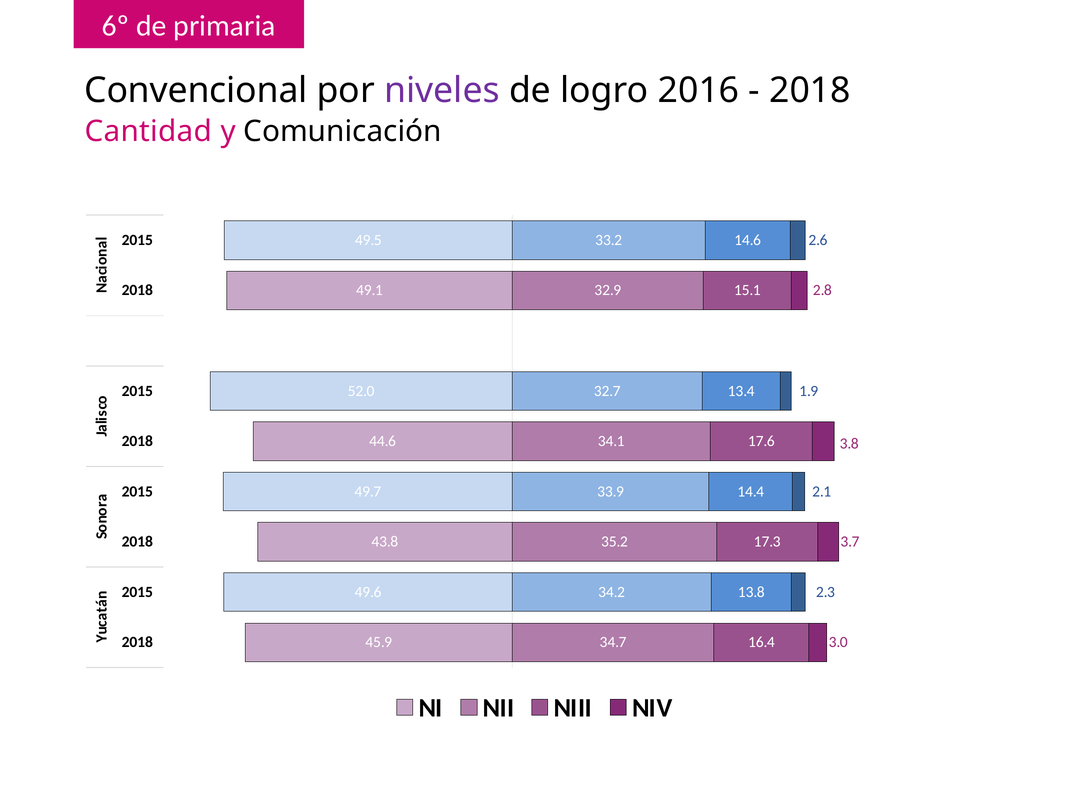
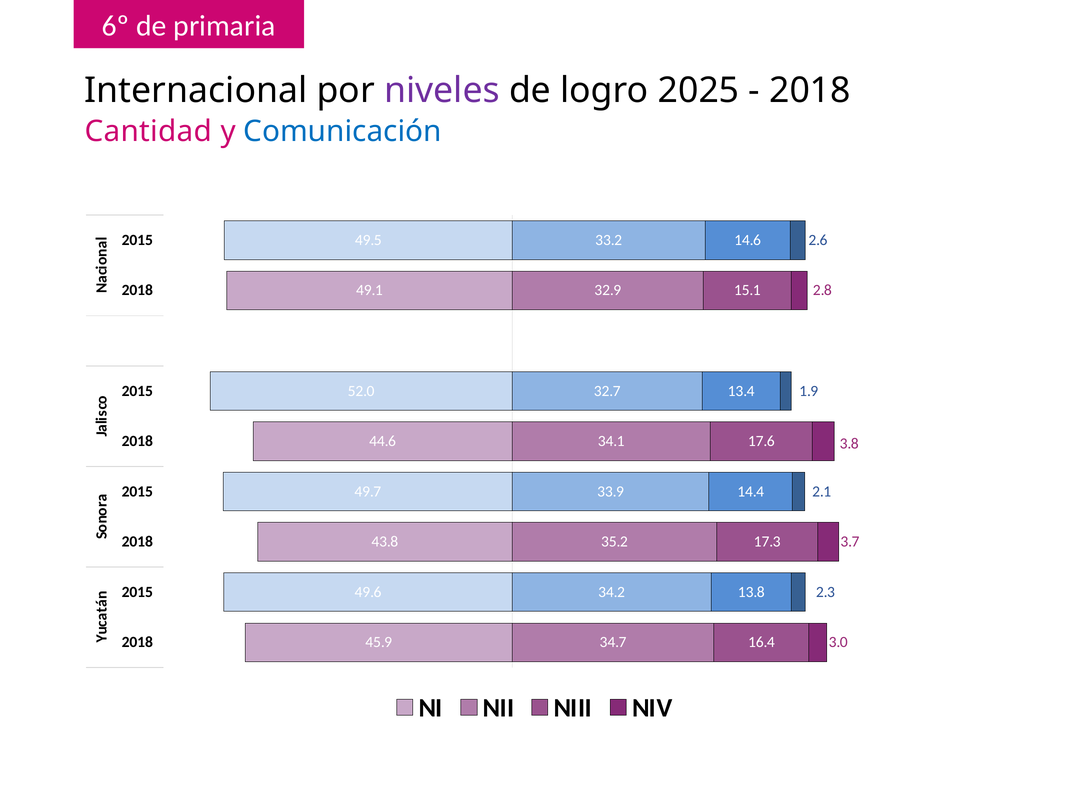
Convencional: Convencional -> Internacional
2016: 2016 -> 2025
Comunicación colour: black -> blue
